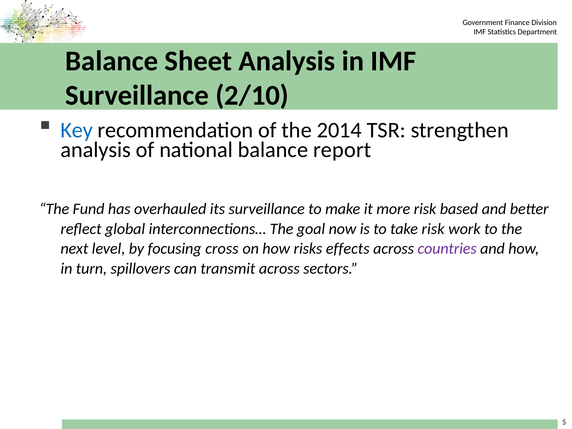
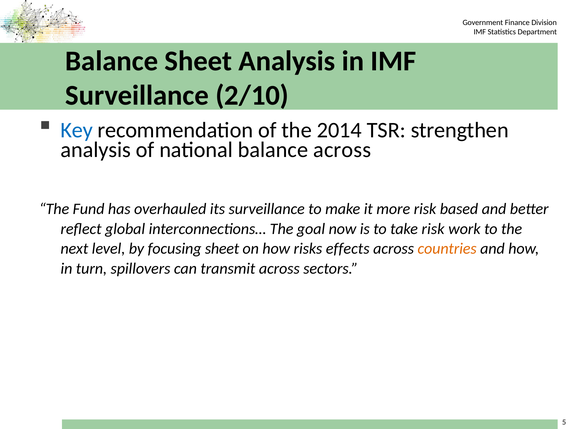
balance report: report -> across
focusing cross: cross -> sheet
countries colour: purple -> orange
